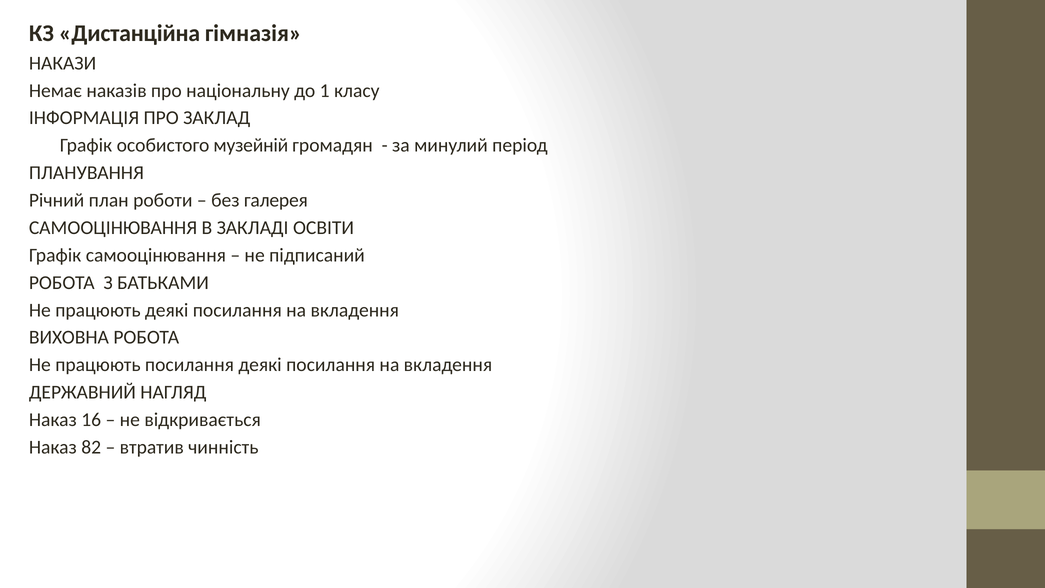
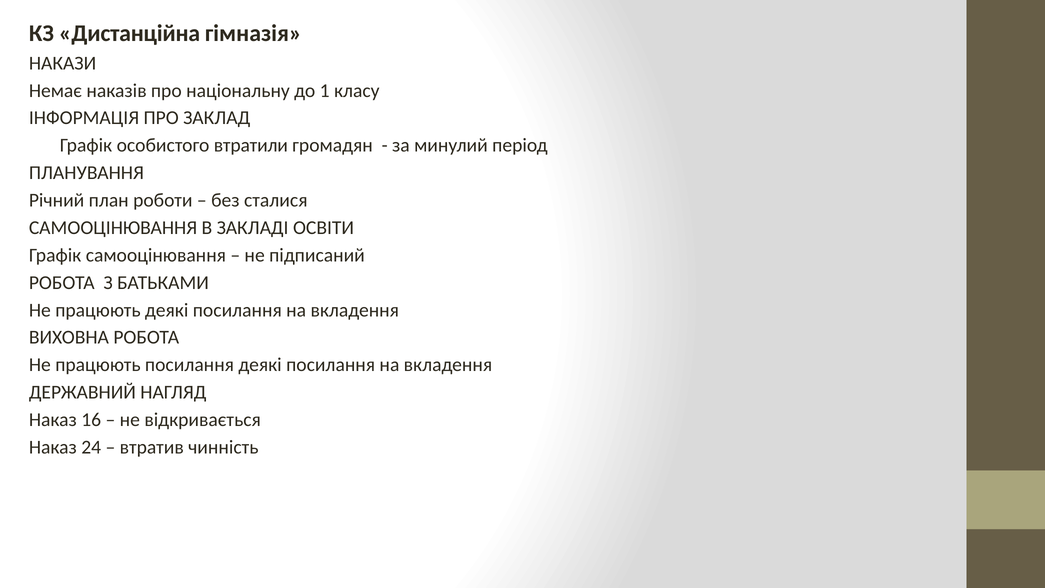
музейній: музейній -> втратили
галерея: галерея -> сталися
82: 82 -> 24
